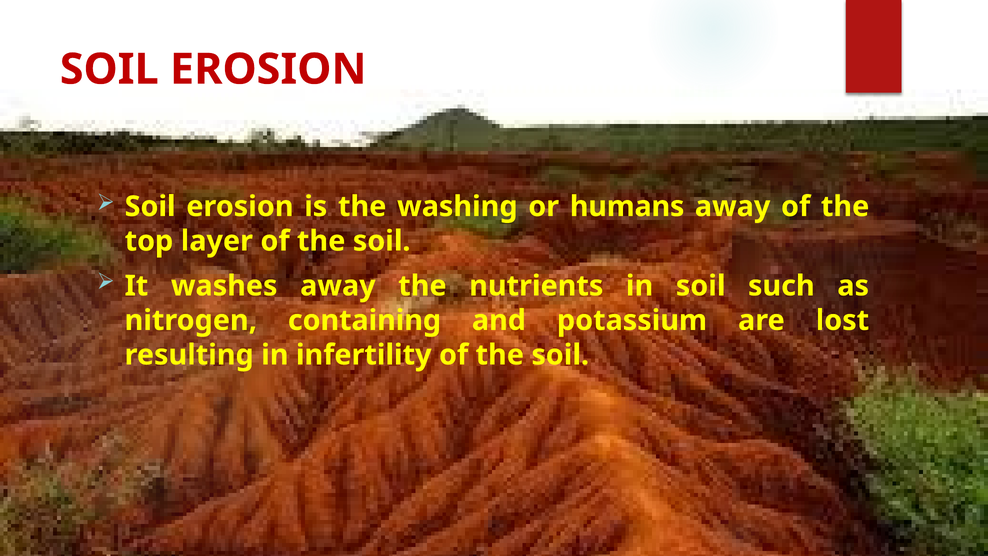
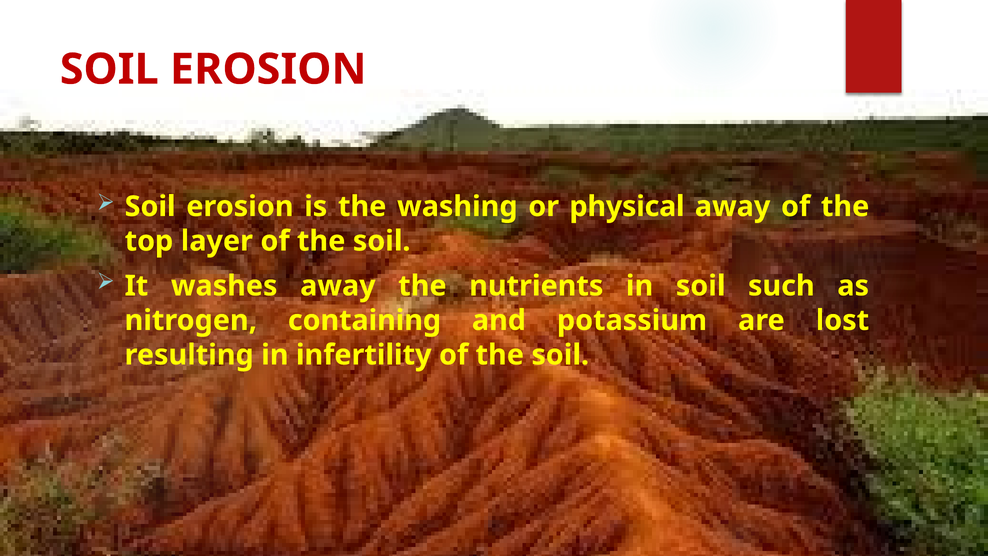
humans: humans -> physical
